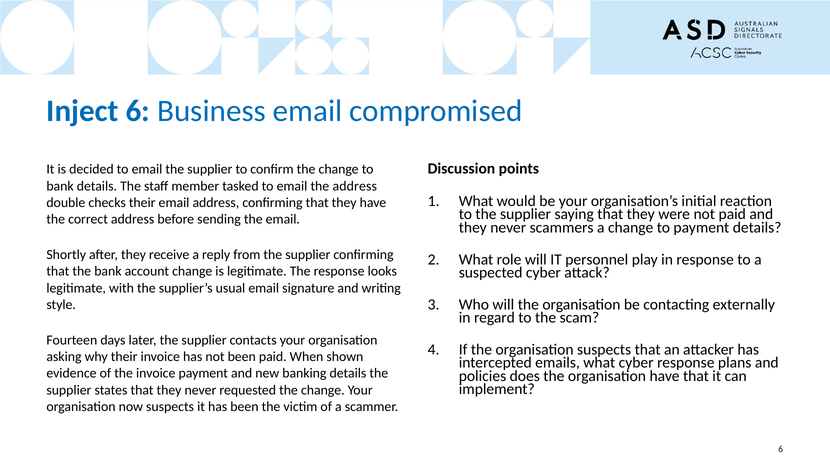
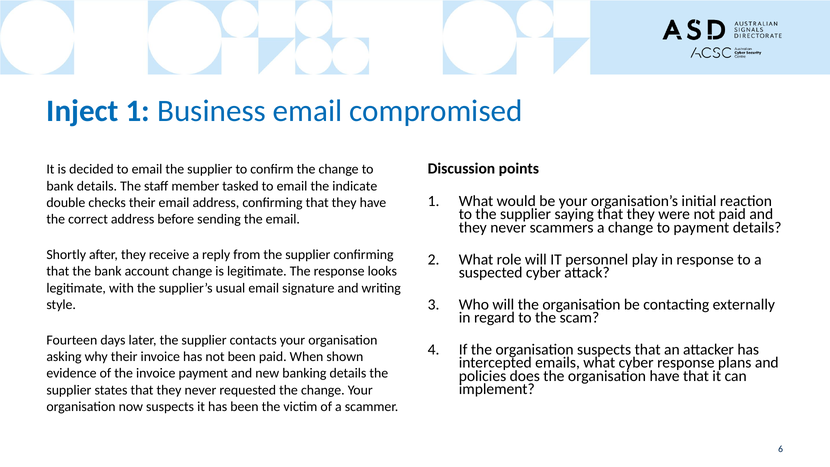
Inject 6: 6 -> 1
the address: address -> indicate
